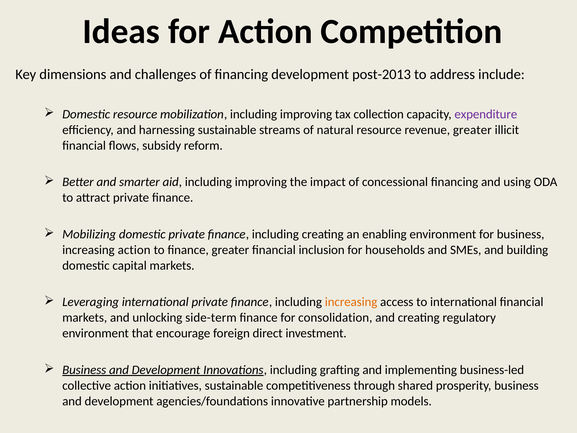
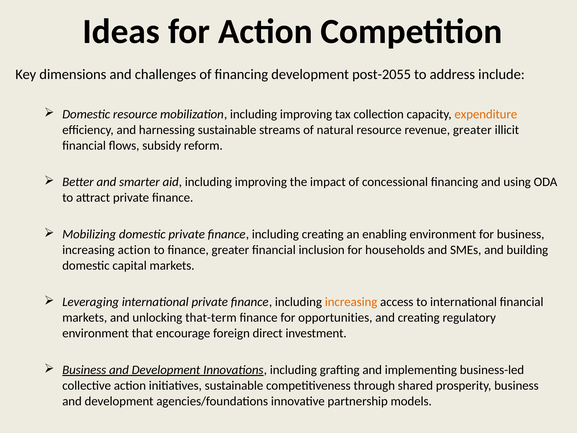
post-2013: post-2013 -> post-2055
expenditure colour: purple -> orange
side-term: side-term -> that-term
consolidation: consolidation -> opportunities
